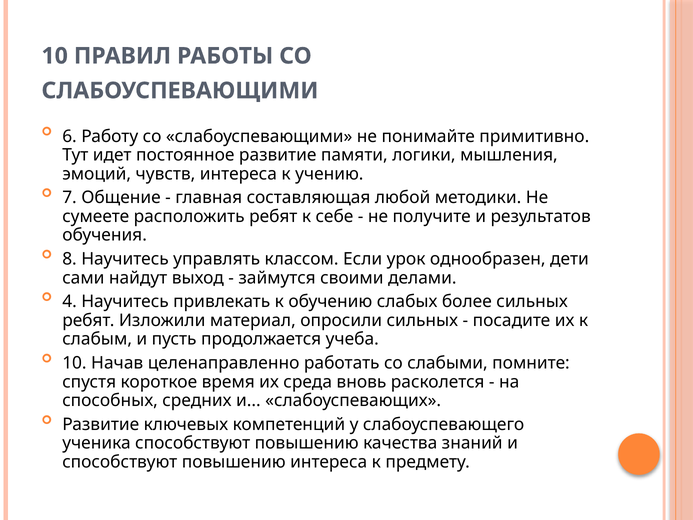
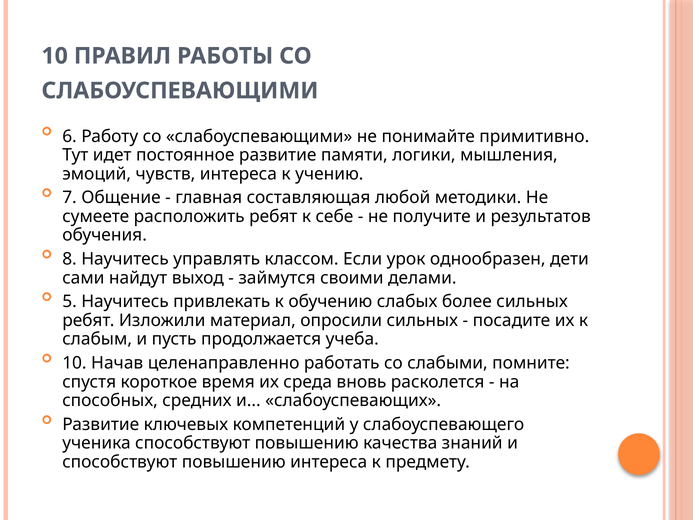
4: 4 -> 5
